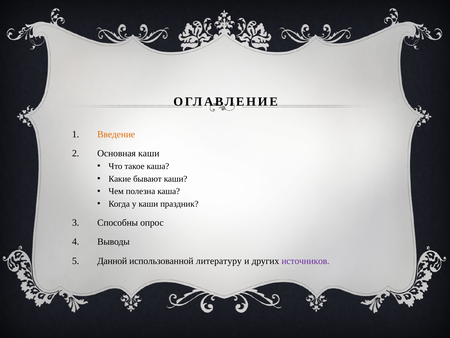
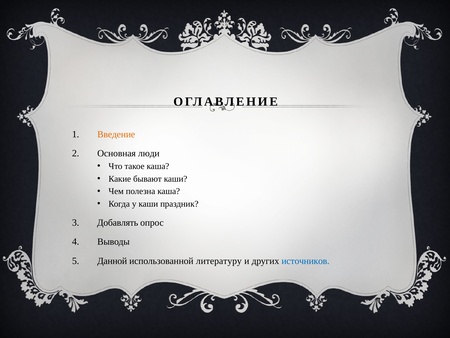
Основная каши: каши -> люди
Способны: Способны -> Добавлять
источников colour: purple -> blue
